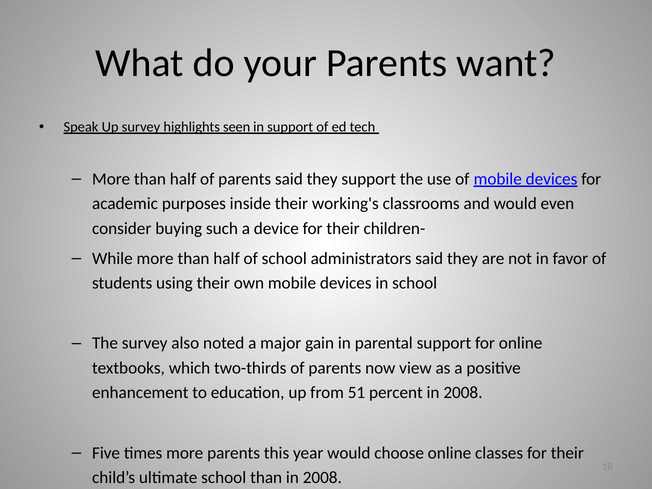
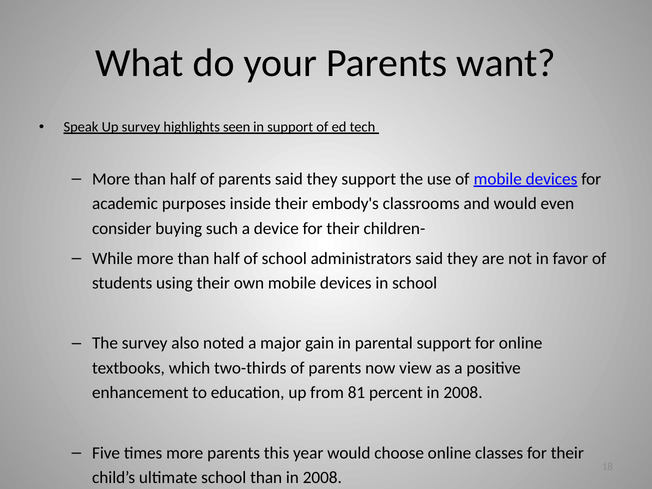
working's: working's -> embody's
51: 51 -> 81
